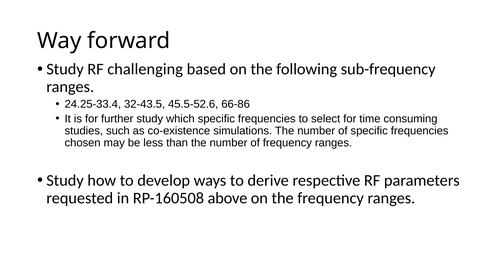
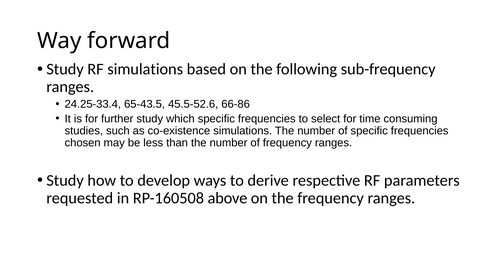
RF challenging: challenging -> simulations
32-43.5: 32-43.5 -> 65-43.5
